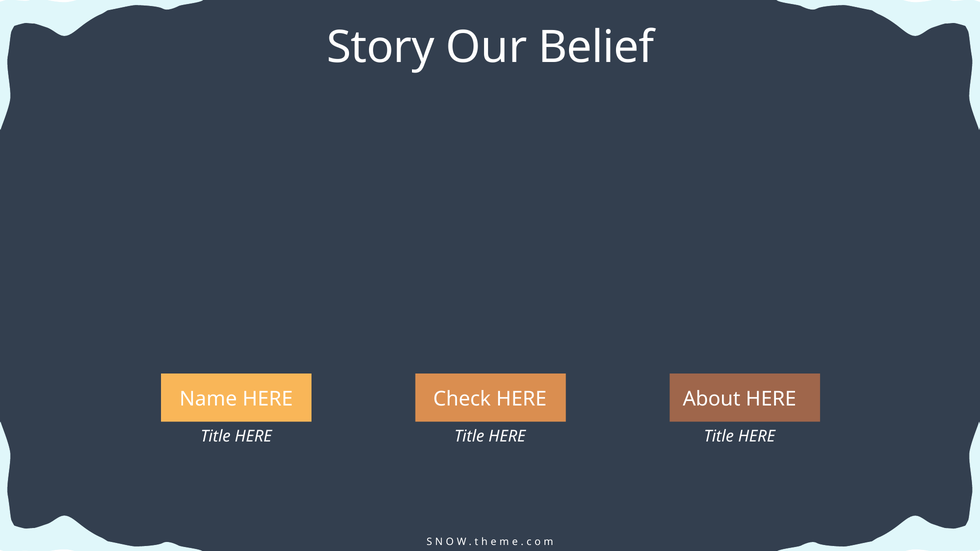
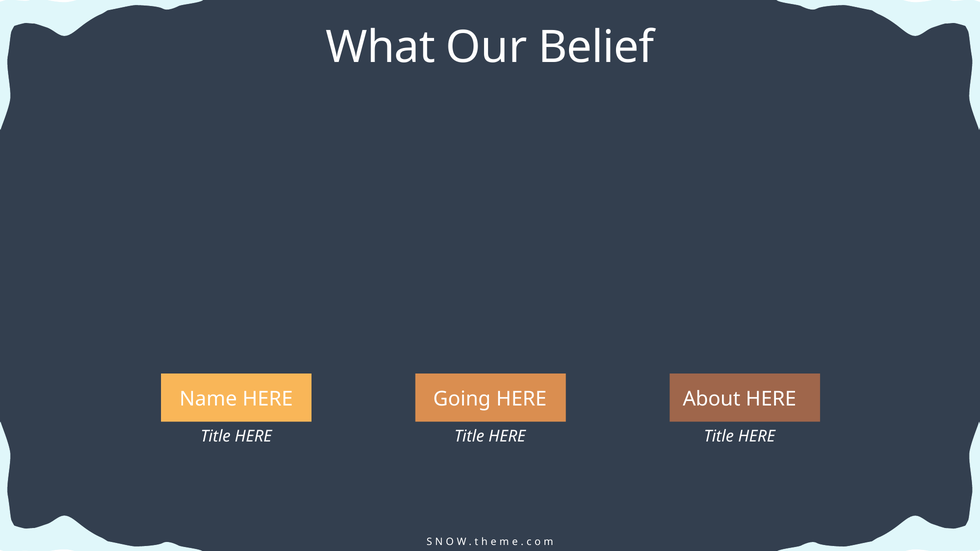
Story: Story -> What
Check: Check -> Going
